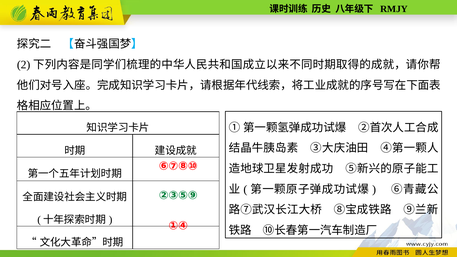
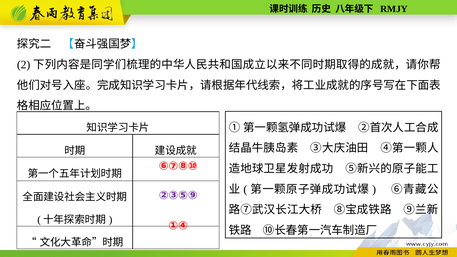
②③⑤⑨ colour: green -> purple
